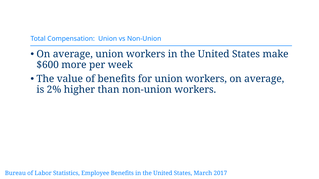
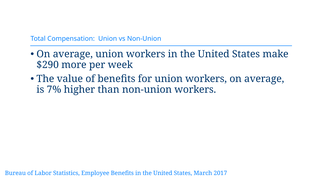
$600: $600 -> $290
2%: 2% -> 7%
